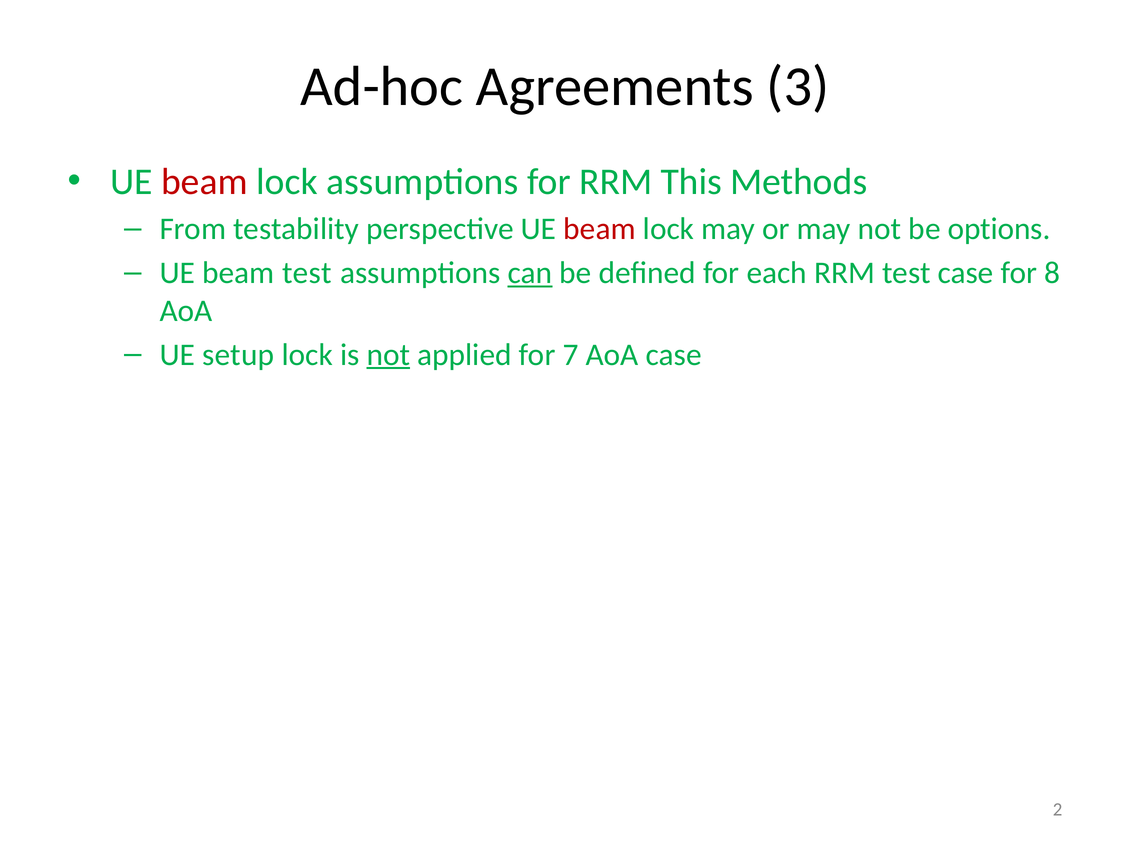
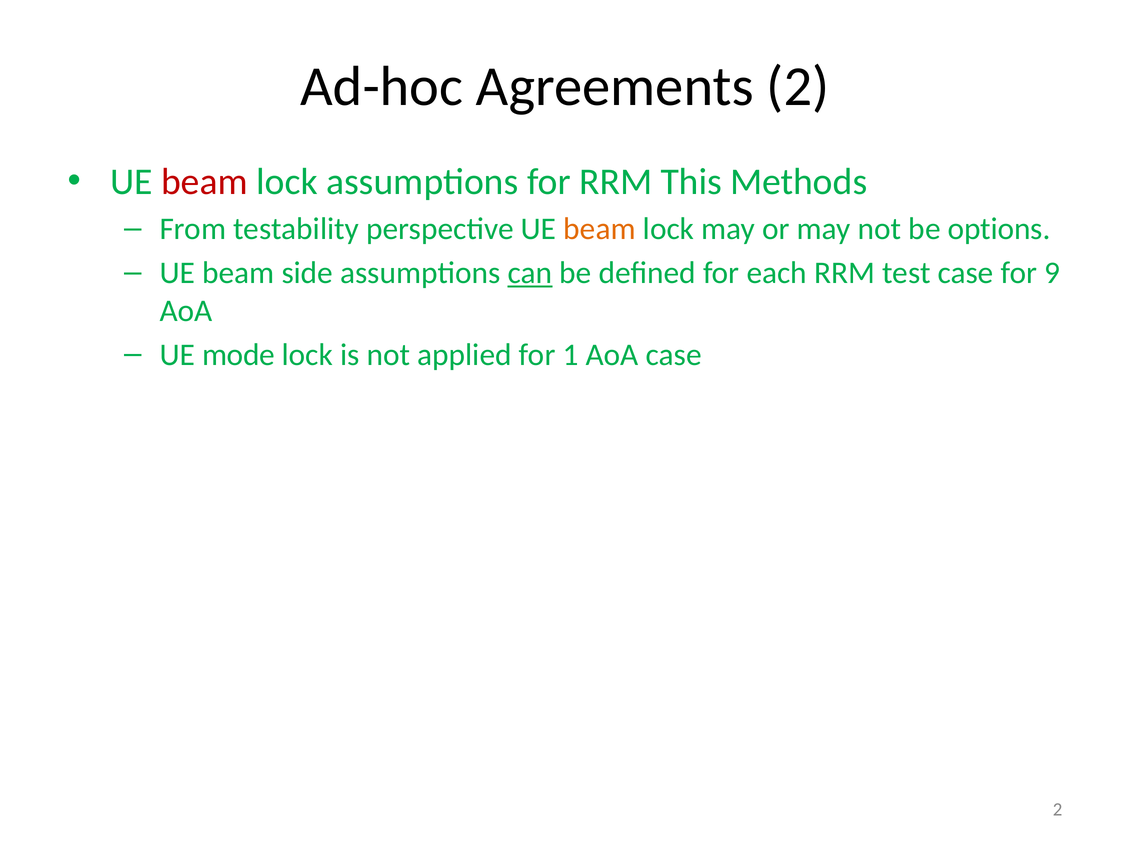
Agreements 3: 3 -> 2
beam at (600, 229) colour: red -> orange
beam test: test -> side
8: 8 -> 9
setup: setup -> mode
not at (388, 354) underline: present -> none
7: 7 -> 1
